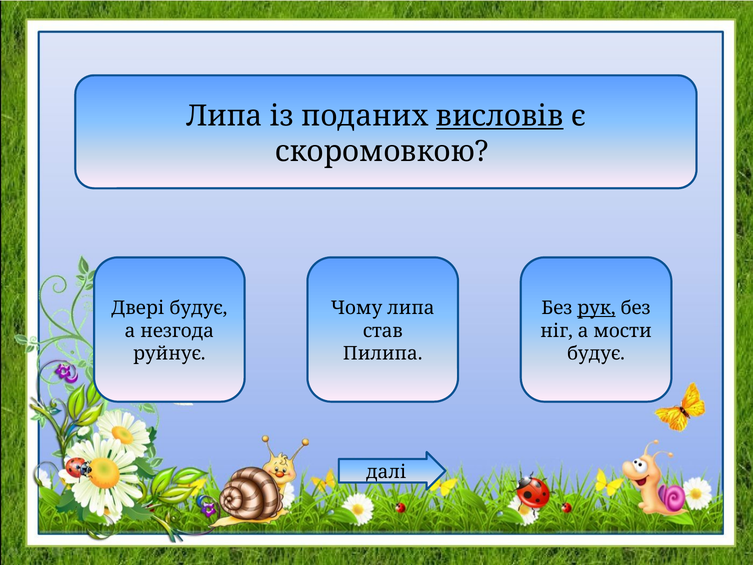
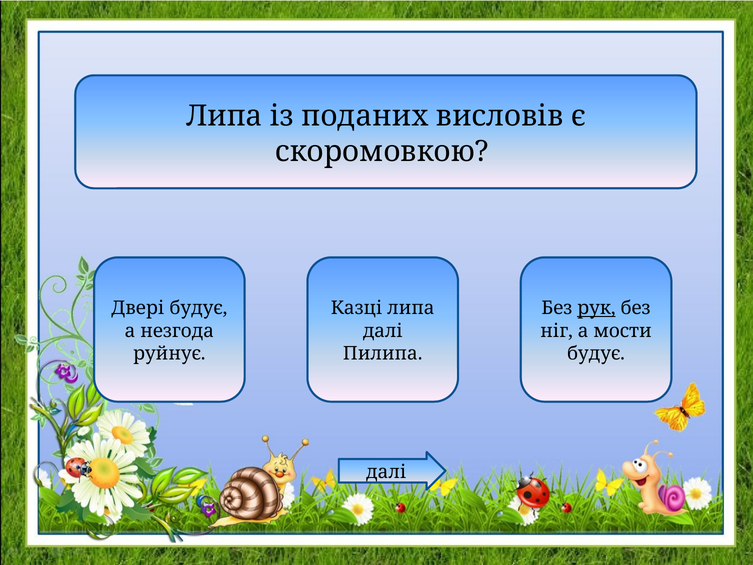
висловів underline: present -> none
Чому: Чому -> Казці
став at (383, 331): став -> далі
